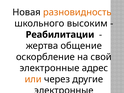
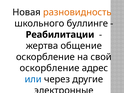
высоким: высоким -> буллинге
электронные at (50, 68): электронные -> оскорбление
или colour: orange -> blue
